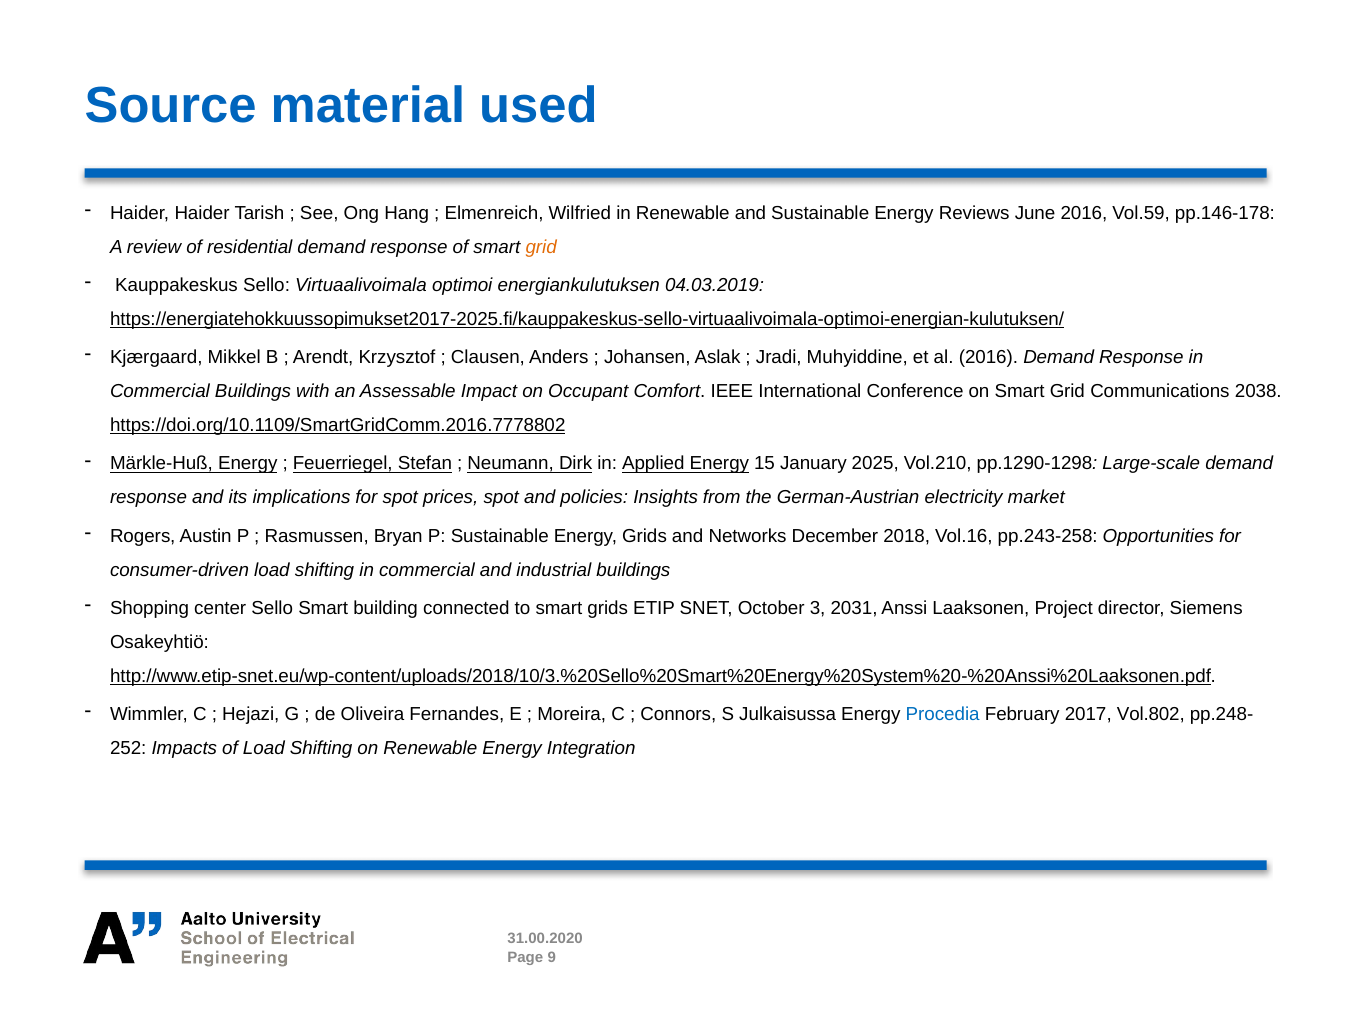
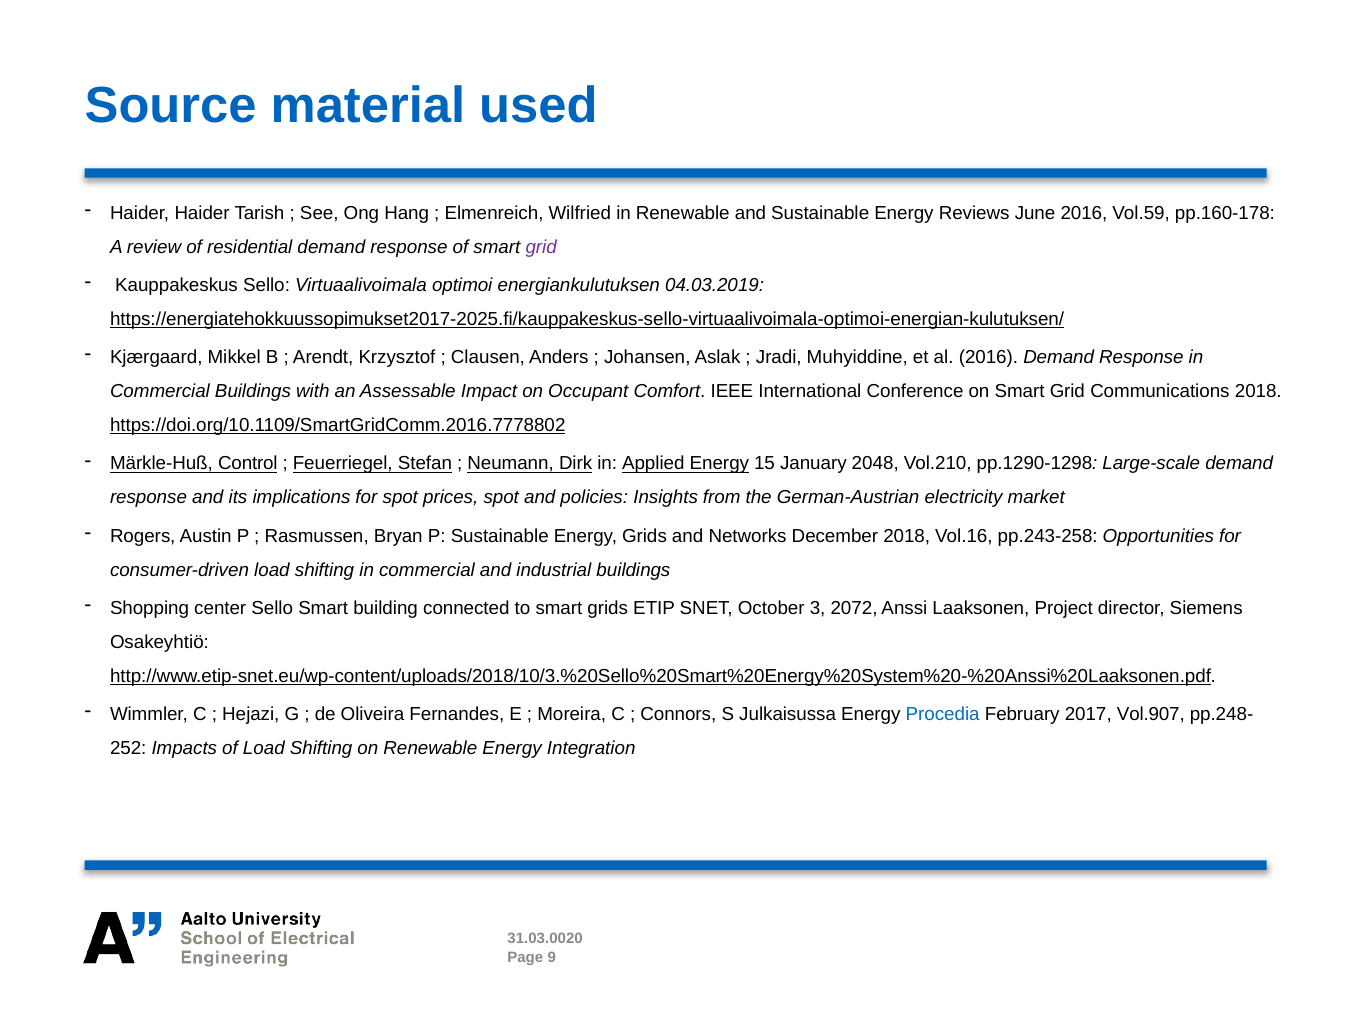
pp.146-178: pp.146-178 -> pp.160-178
grid at (541, 247) colour: orange -> purple
Communications 2038: 2038 -> 2018
Märkle-Huß Energy: Energy -> Control
2025: 2025 -> 2048
2031: 2031 -> 2072
Vol.802: Vol.802 -> Vol.907
31.00.2020: 31.00.2020 -> 31.03.0020
